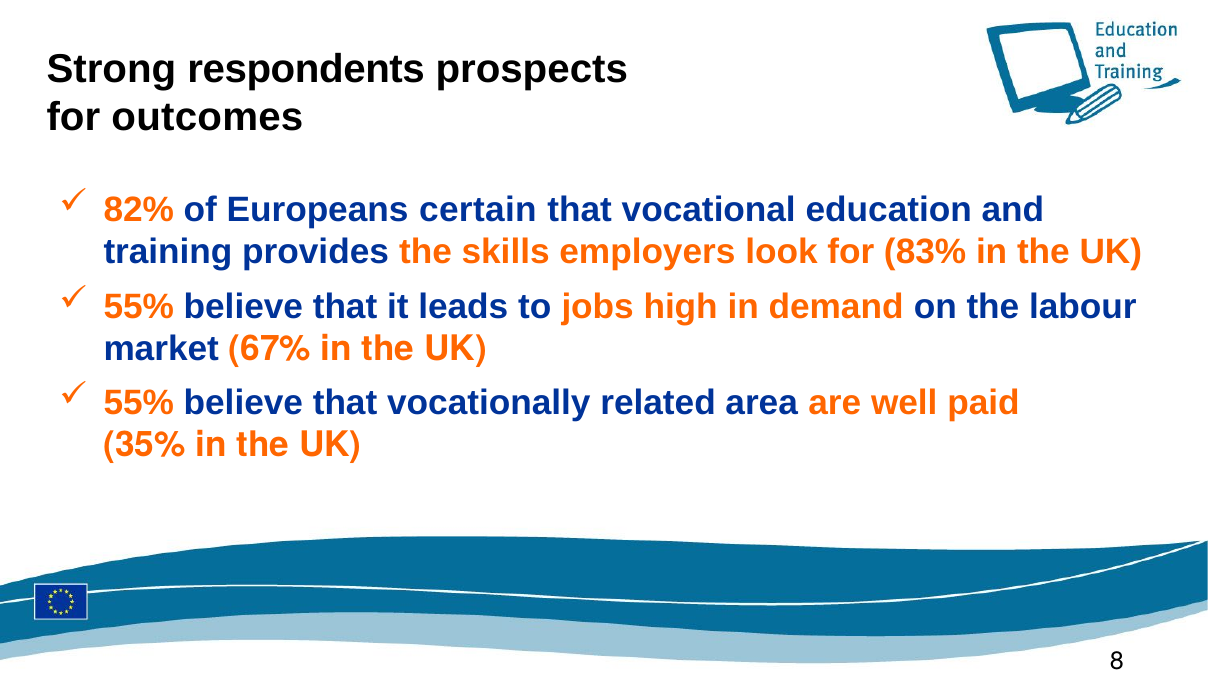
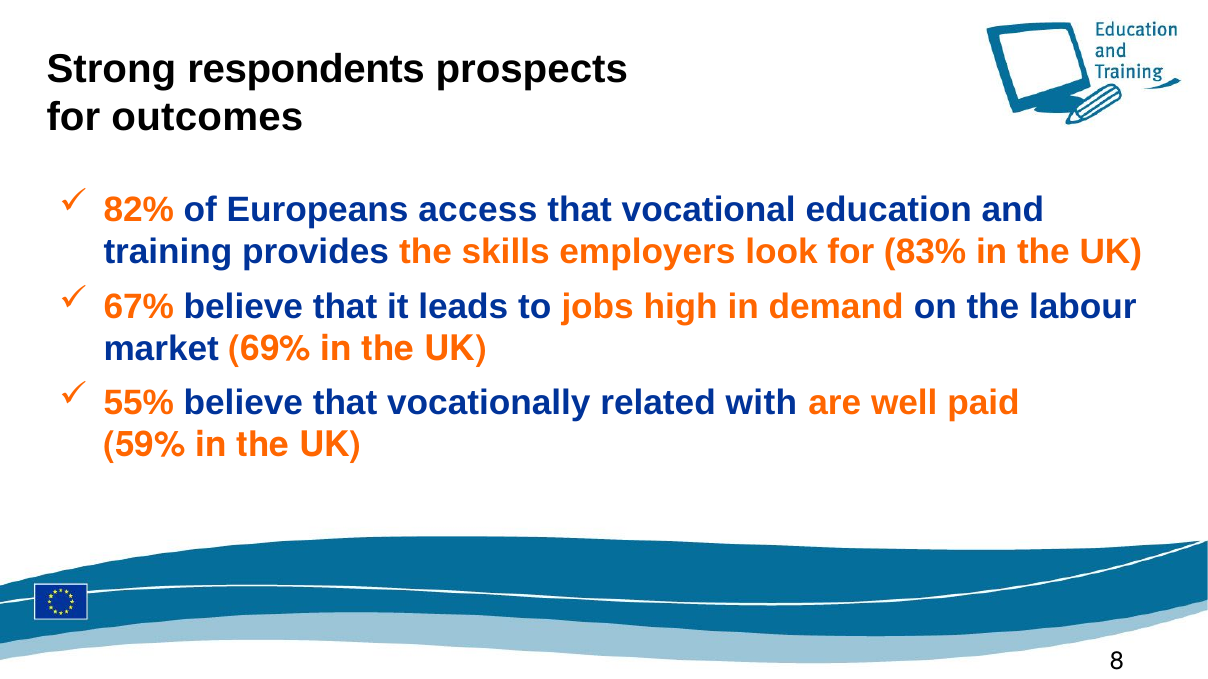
certain: certain -> access
55% at (139, 307): 55% -> 67%
67%: 67% -> 69%
area: area -> with
35%: 35% -> 59%
